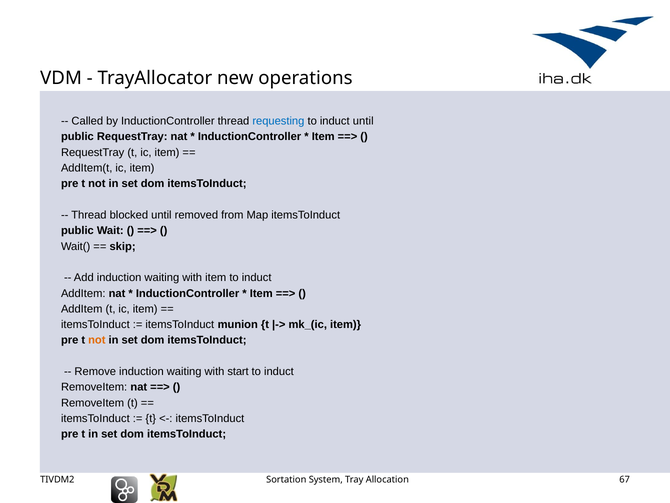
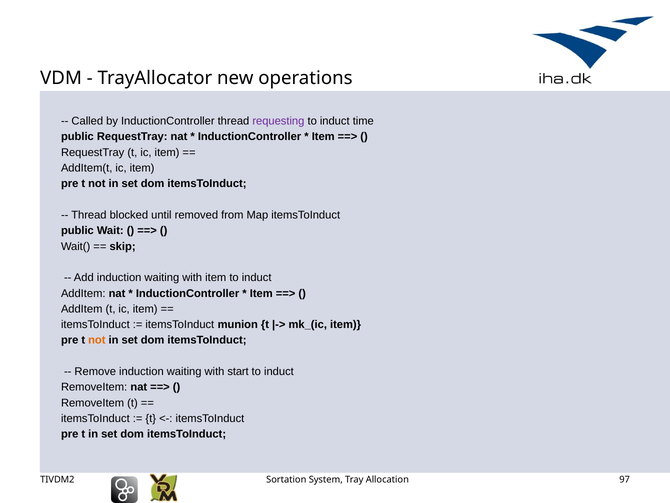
requesting colour: blue -> purple
induct until: until -> time
67: 67 -> 97
